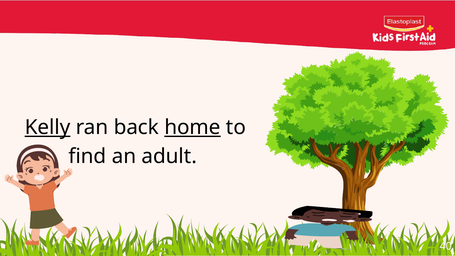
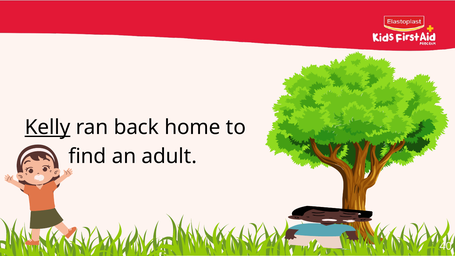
home underline: present -> none
